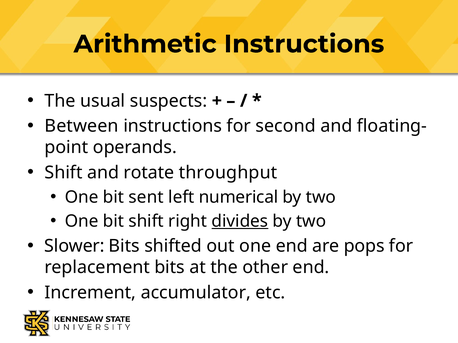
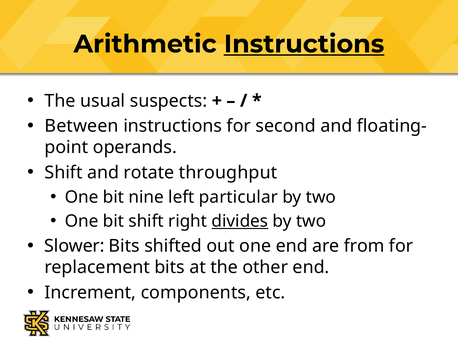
Instructions at (304, 44) underline: none -> present
sent: sent -> nine
numerical: numerical -> particular
pops: pops -> from
accumulator: accumulator -> components
